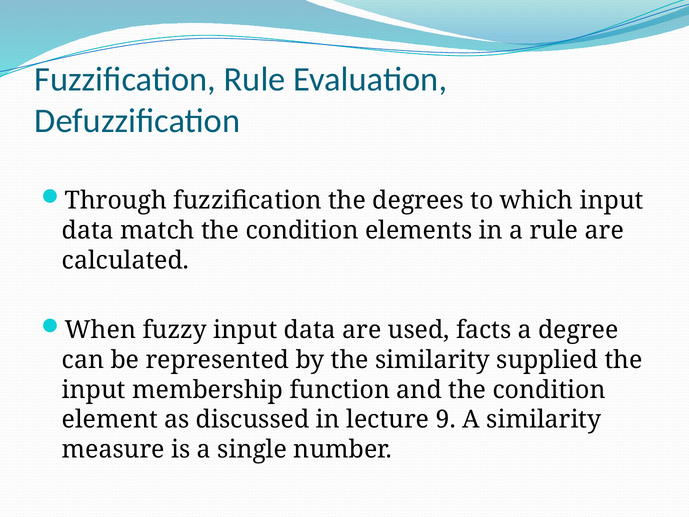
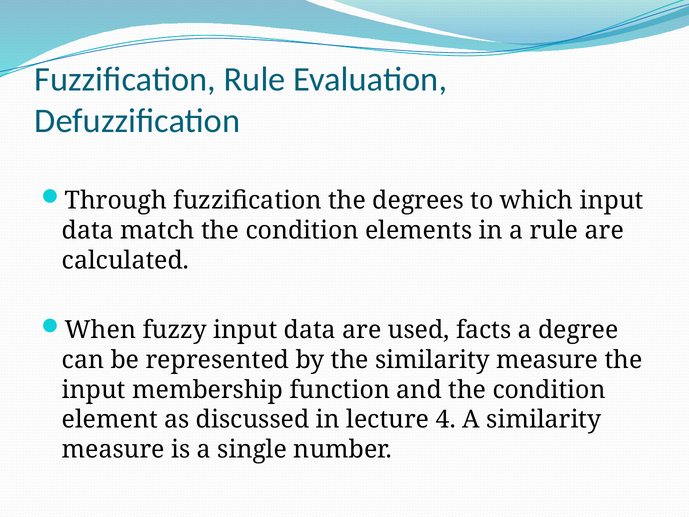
the similarity supplied: supplied -> measure
9: 9 -> 4
